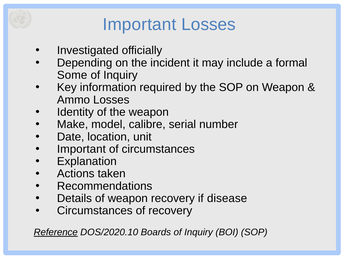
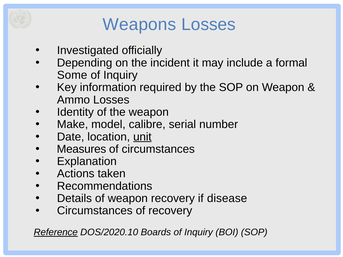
Important at (139, 25): Important -> Weapons
unit underline: none -> present
Important at (81, 149): Important -> Measures
